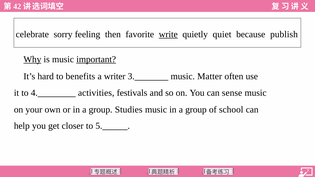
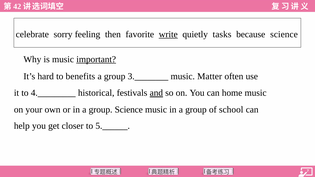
quiet: quiet -> tasks
because publish: publish -> science
Why underline: present -> none
writer at (115, 76): writer -> group
activities: activities -> historical
and underline: none -> present
sense: sense -> home
group Studies: Studies -> Science
